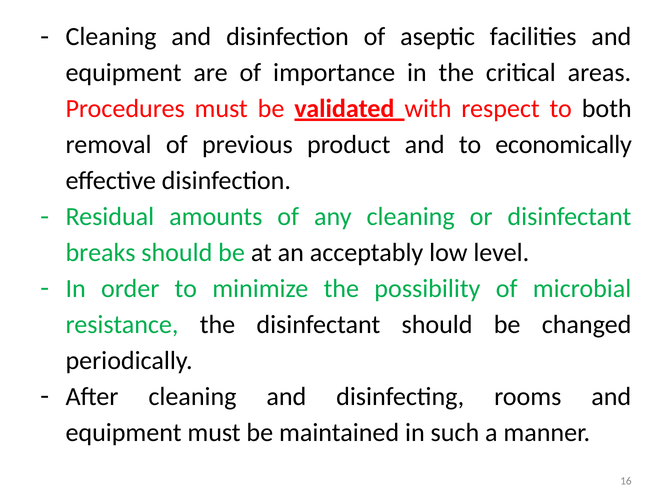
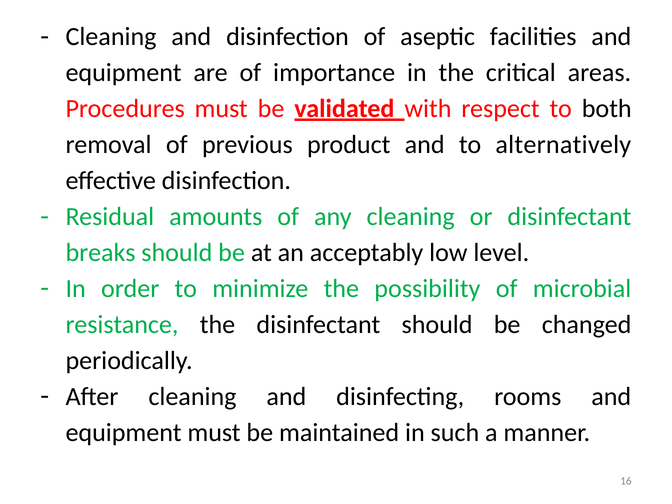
economically: economically -> alternatively
